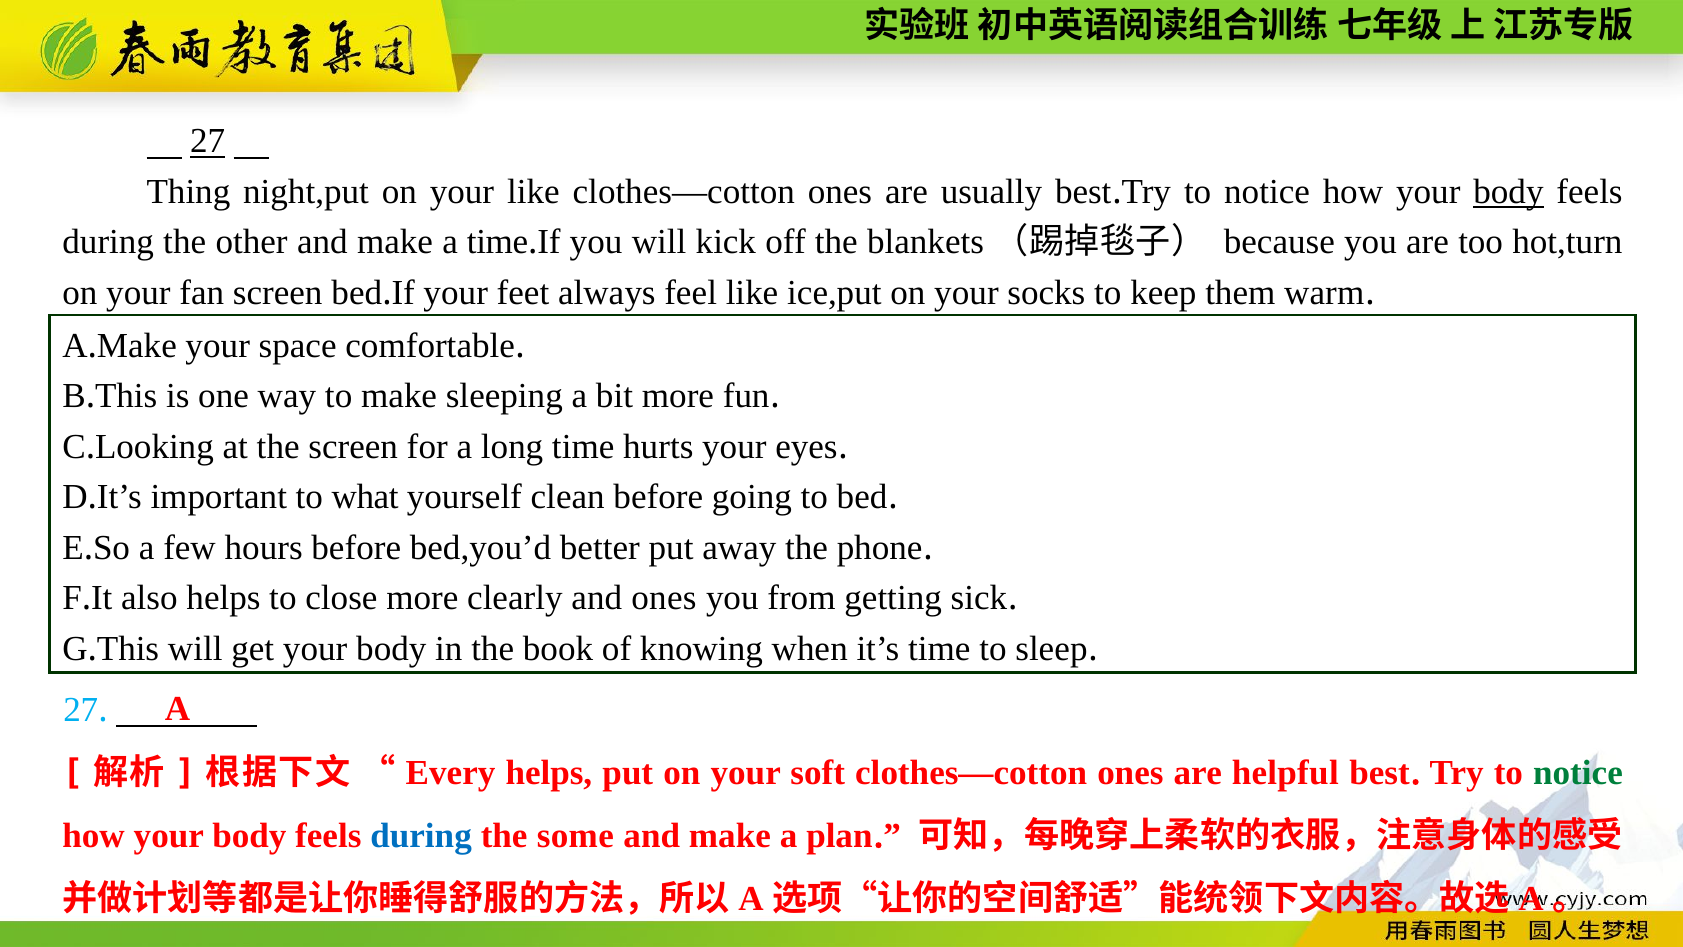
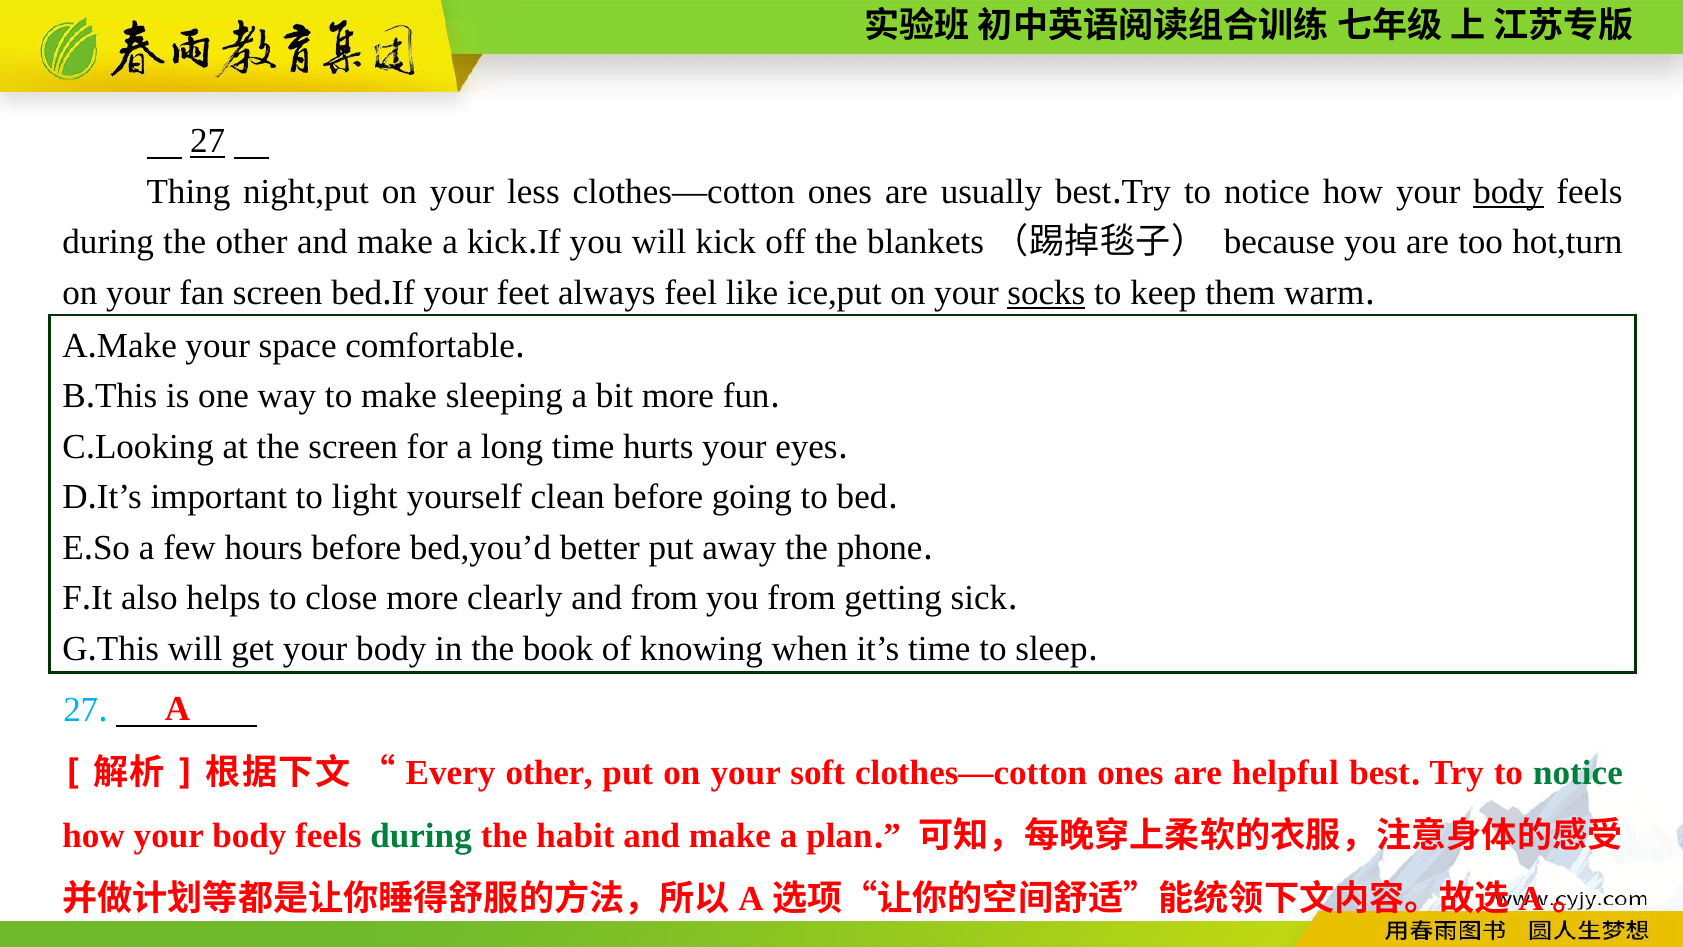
your like: like -> less
a time: time -> kick
socks underline: none -> present
what: what -> light
and ones: ones -> from
Every helps: helps -> other
during at (421, 836) colour: blue -> green
some: some -> habit
